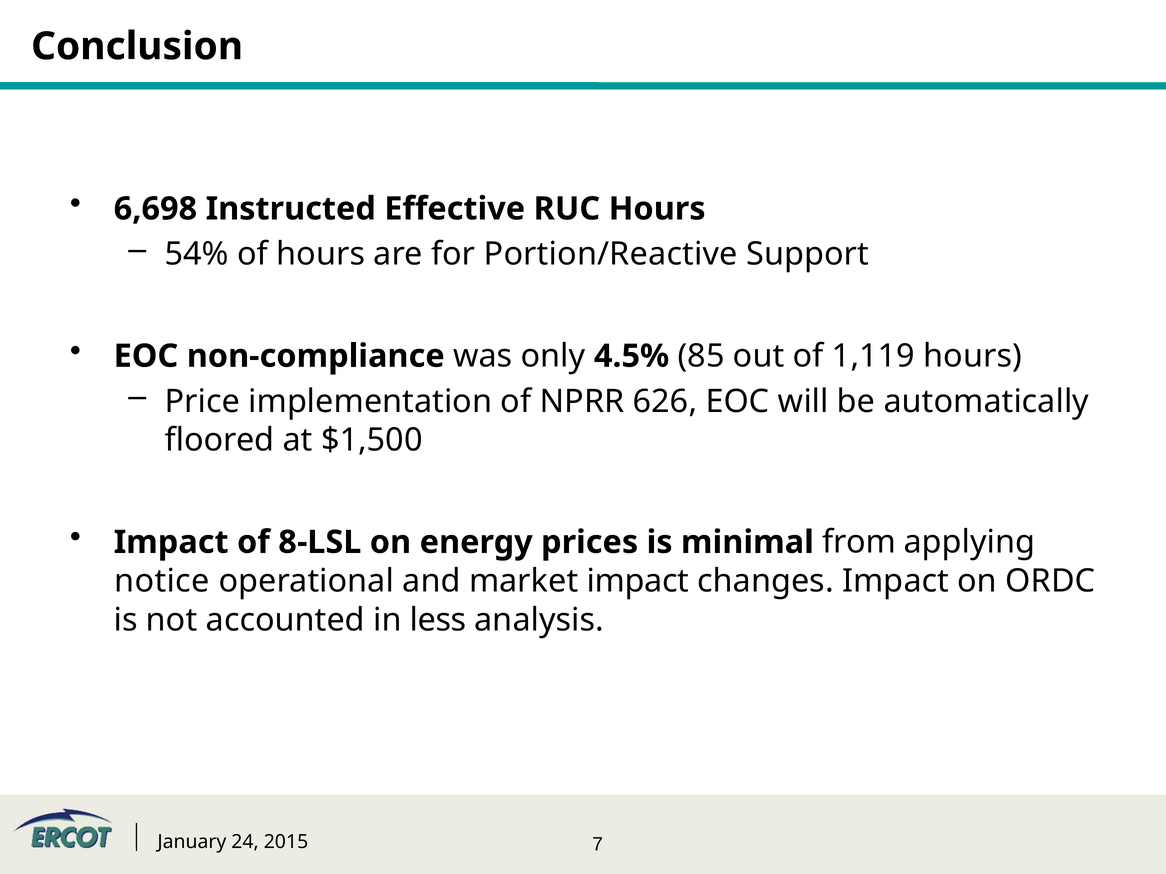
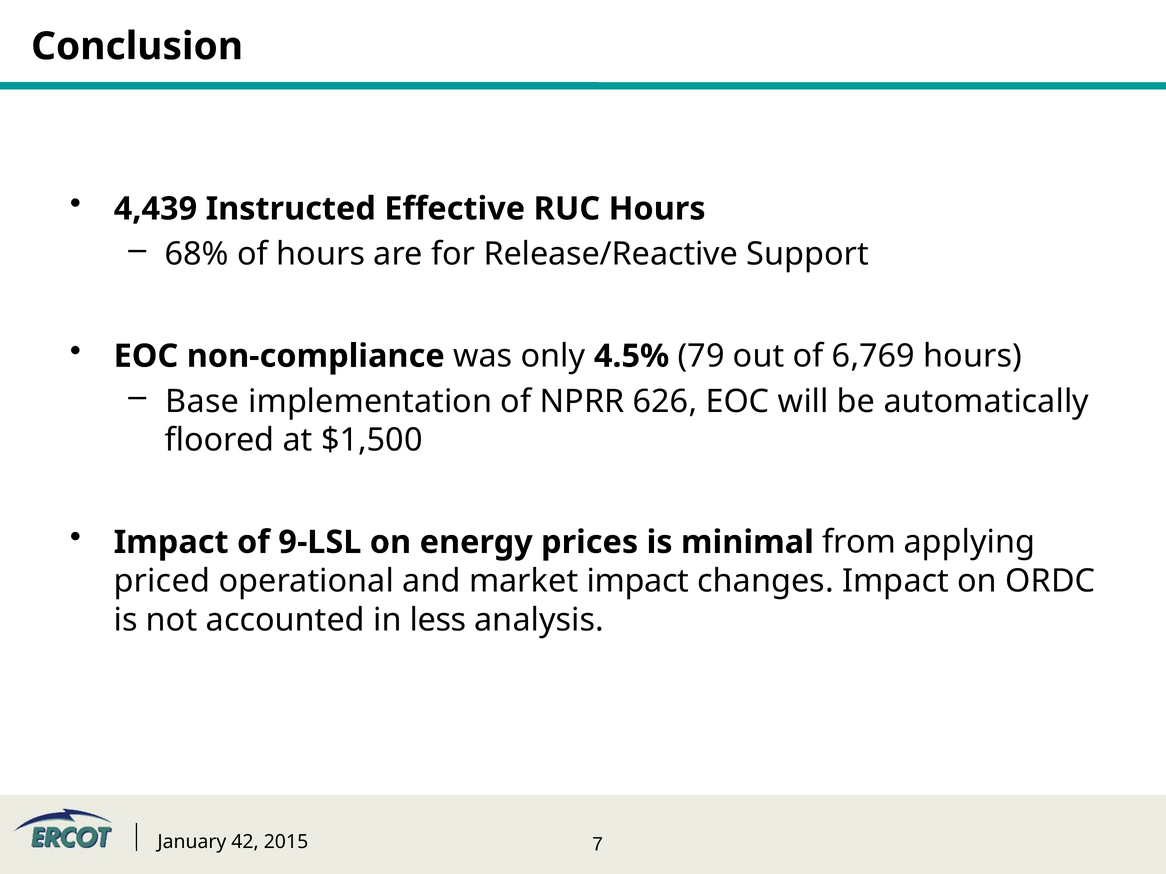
6,698: 6,698 -> 4,439
54%: 54% -> 68%
Portion/Reactive: Portion/Reactive -> Release/Reactive
85: 85 -> 79
1,119: 1,119 -> 6,769
Price: Price -> Base
8-LSL: 8-LSL -> 9-LSL
notice: notice -> priced
24: 24 -> 42
